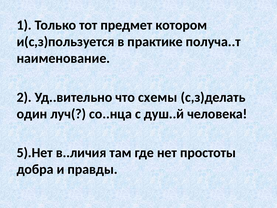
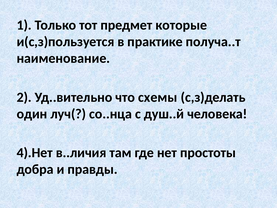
котором: котором -> которые
5).Нет: 5).Нет -> 4).Нет
